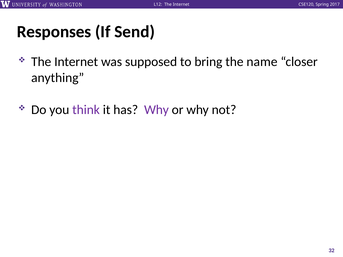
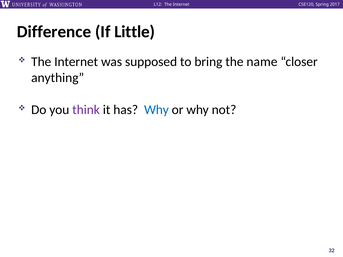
Responses: Responses -> Difference
Send: Send -> Little
Why at (156, 110) colour: purple -> blue
